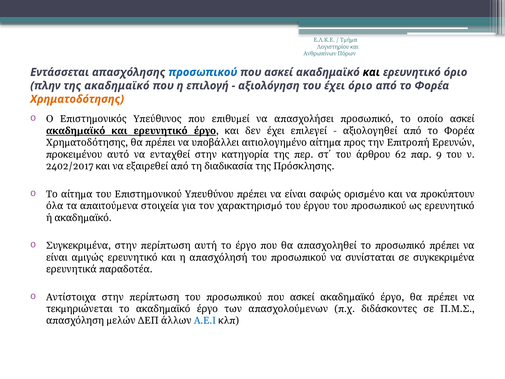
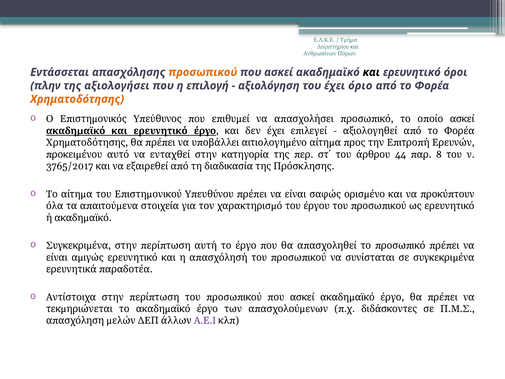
προσωπικού colour: blue -> orange
ερευνητικό όριο: όριο -> όροι
της ακαδημαϊκό: ακαδημαϊκό -> αξιολογήσει
62: 62 -> 44
9: 9 -> 8
2402/2017: 2402/2017 -> 3765/2017
Α.Ε.Ι colour: blue -> purple
